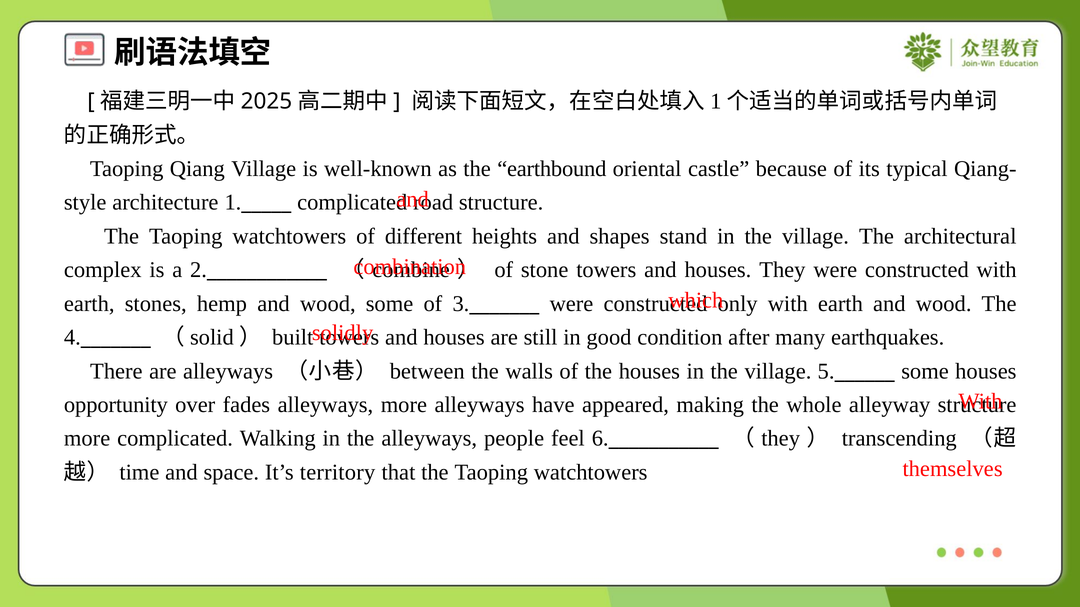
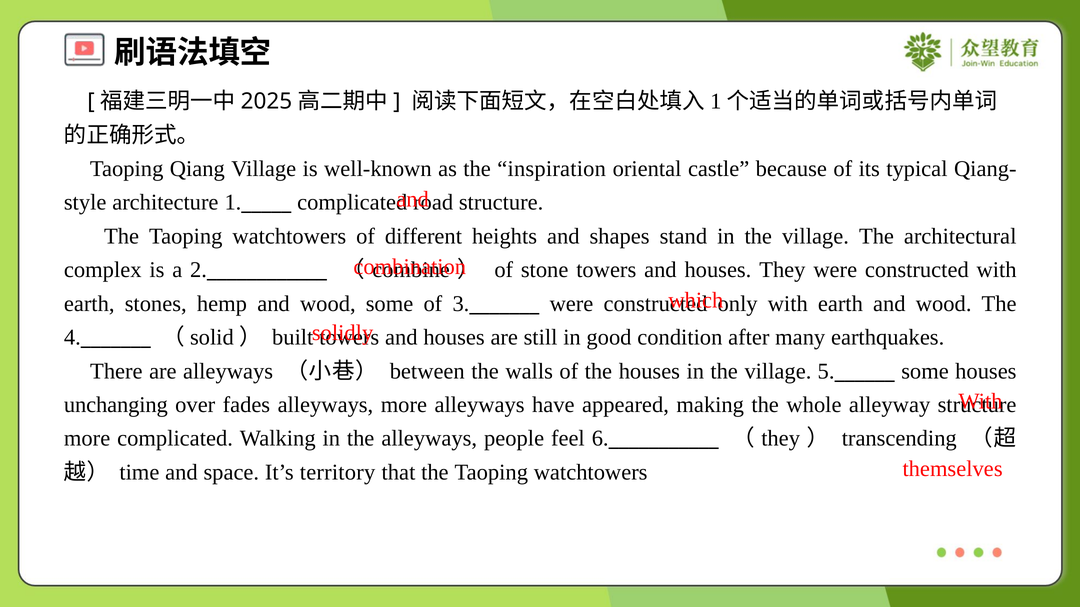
earthbound: earthbound -> inspiration
opportunity: opportunity -> unchanging
